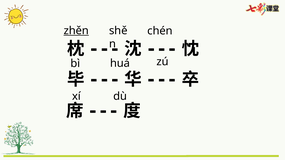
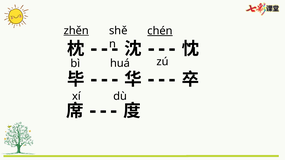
chén underline: none -> present
